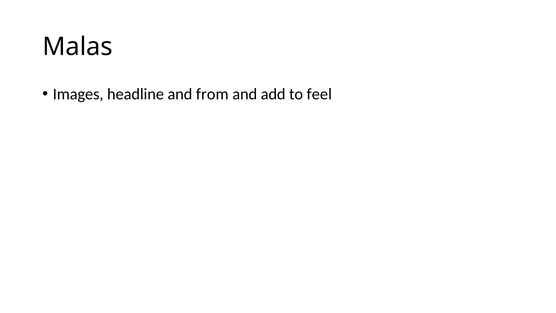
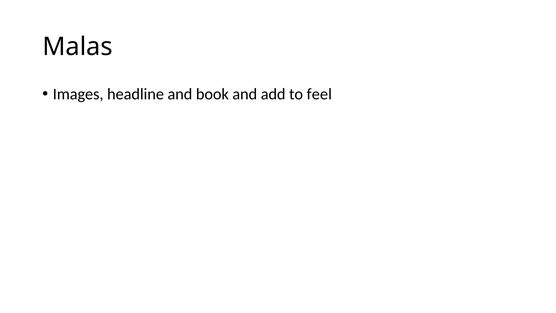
from: from -> book
